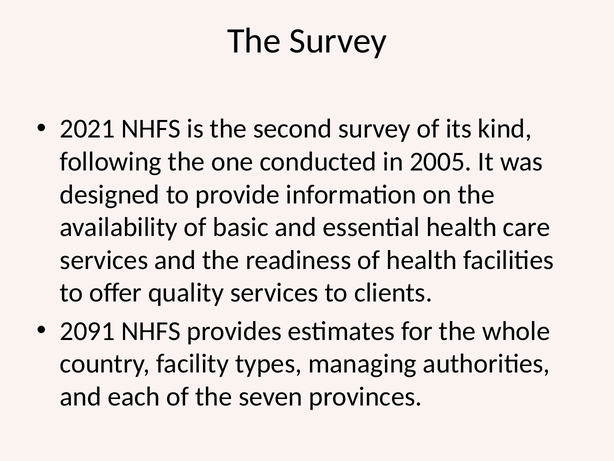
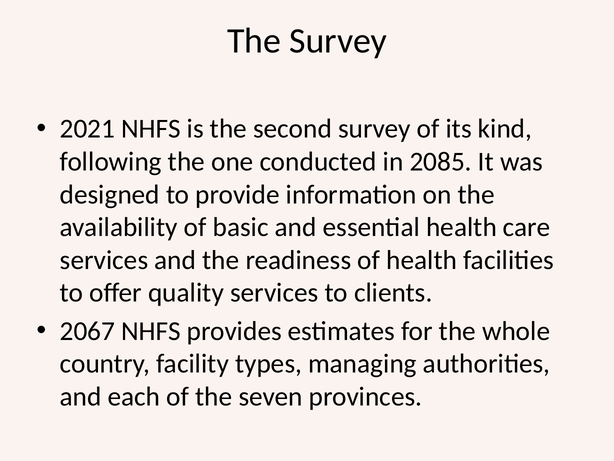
2005: 2005 -> 2085
2091: 2091 -> 2067
